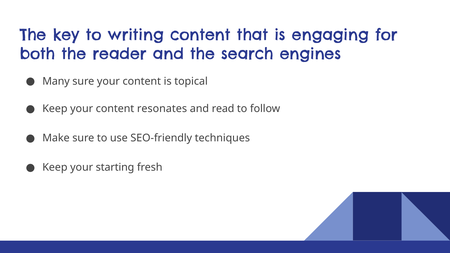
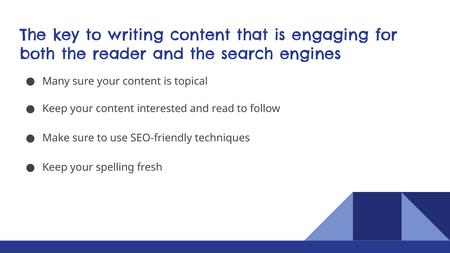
resonates: resonates -> interested
starting: starting -> spelling
